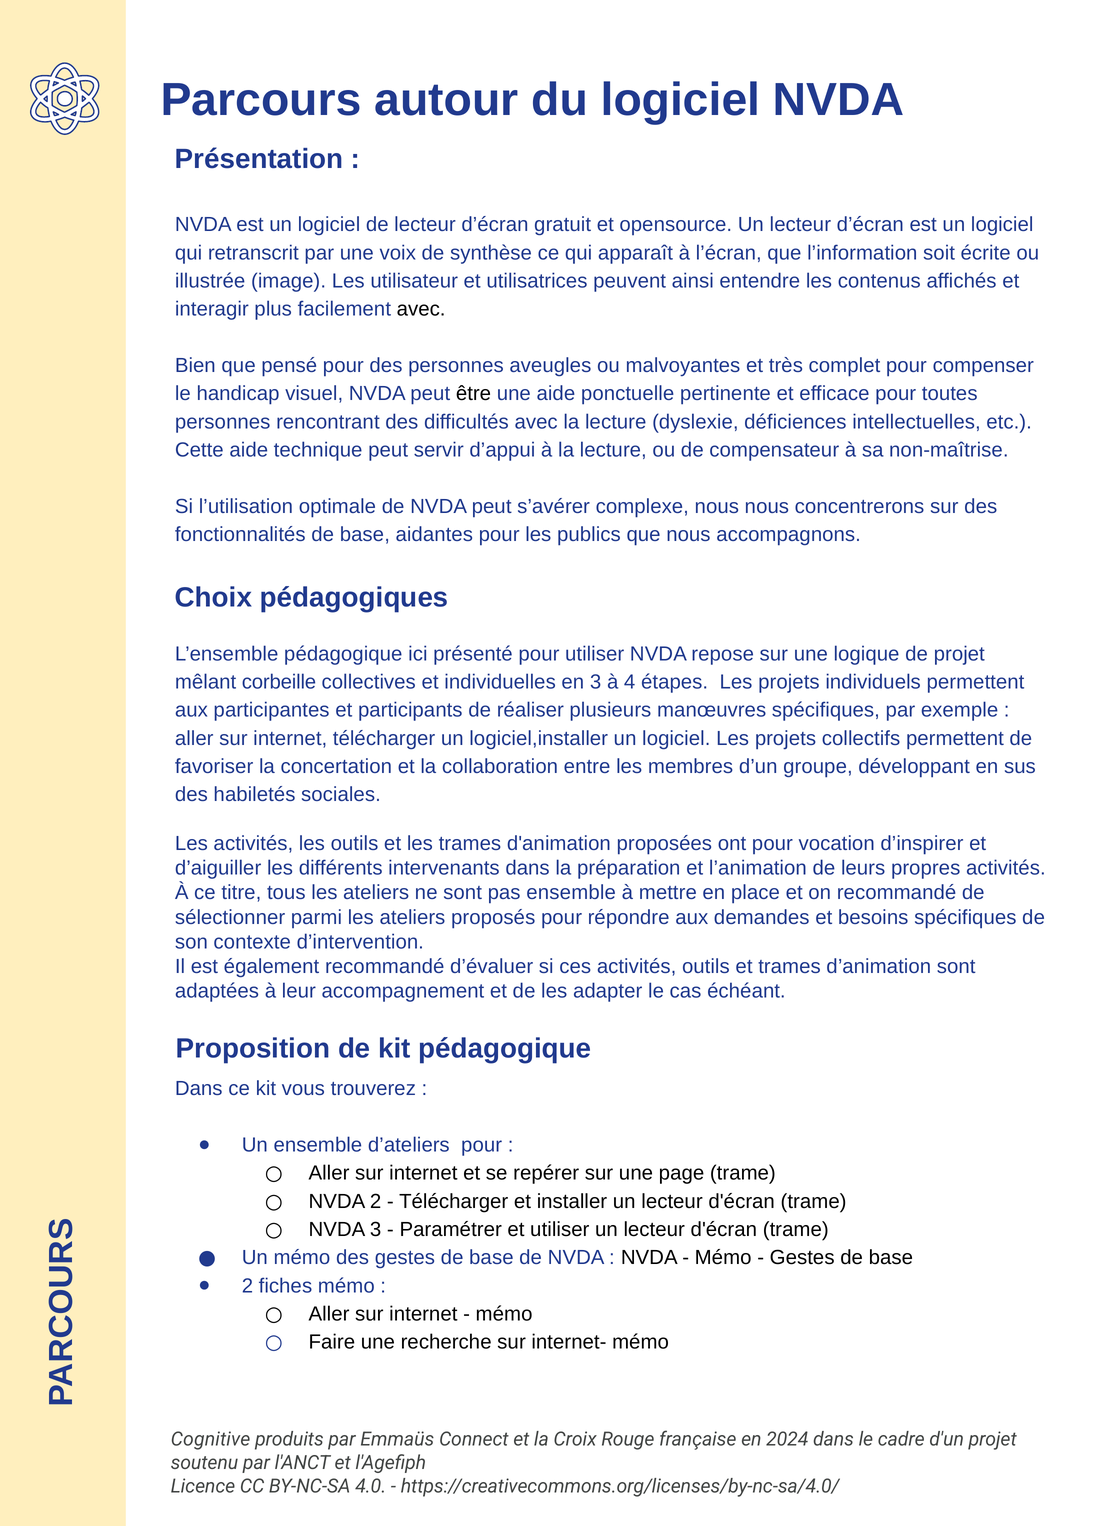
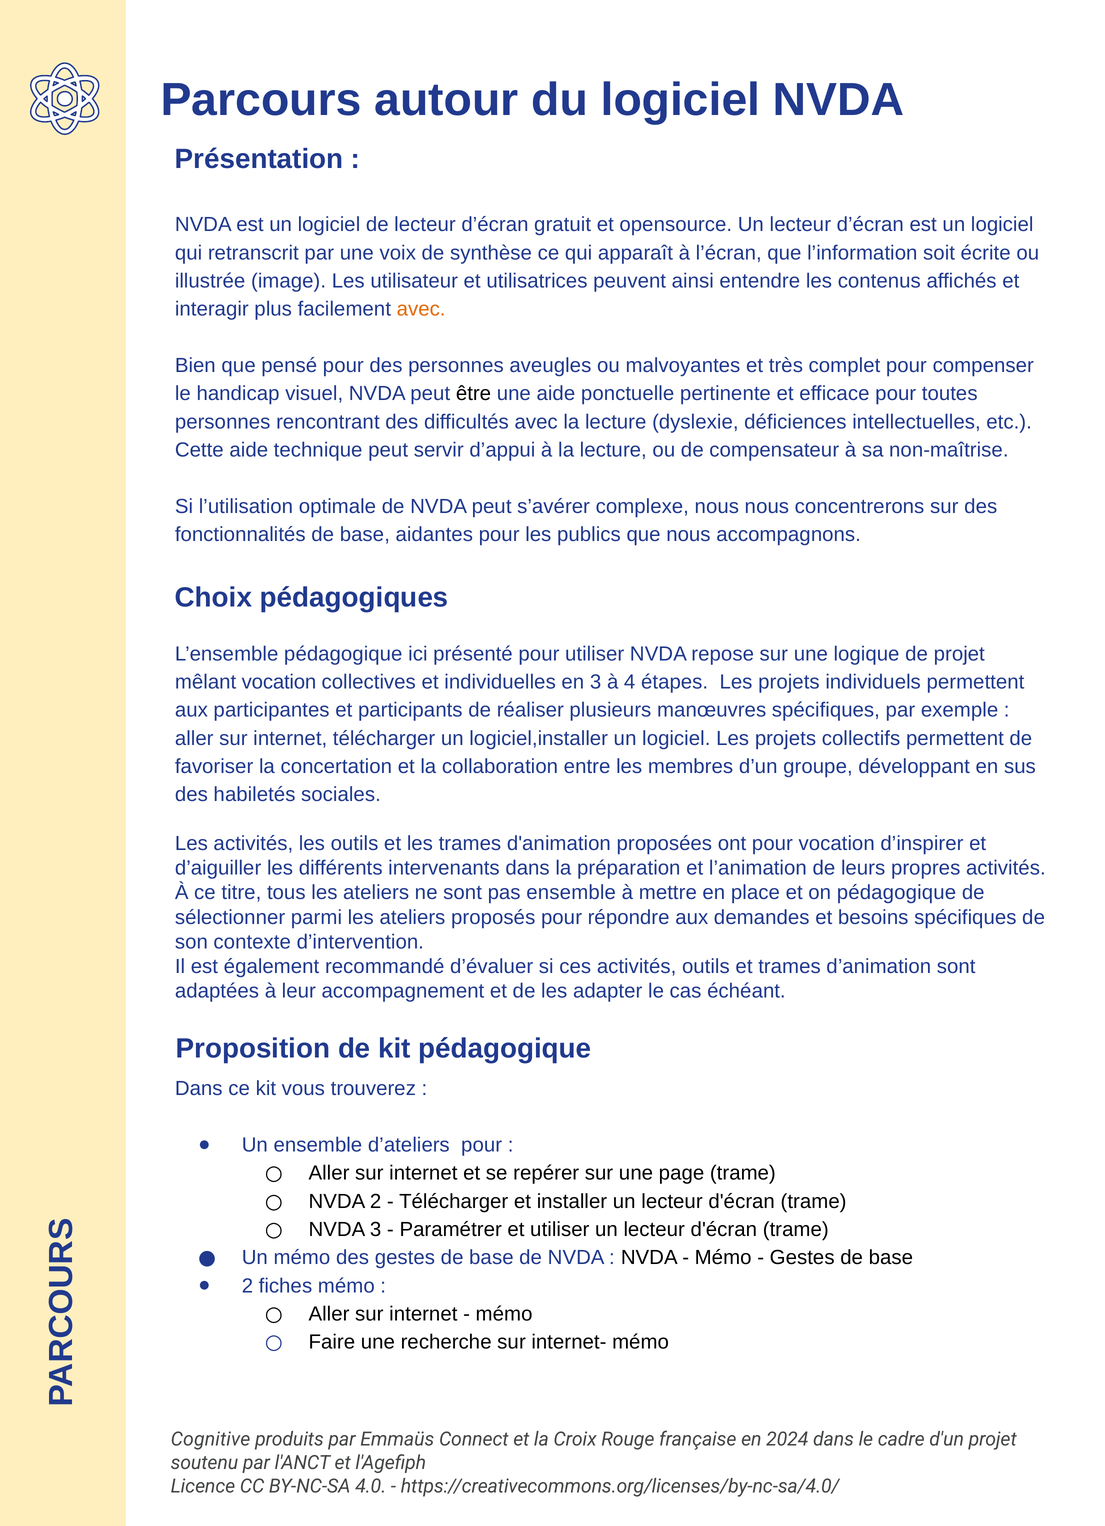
avec at (421, 309) colour: black -> orange
mêlant corbeille: corbeille -> vocation
on recommandé: recommandé -> pédagogique
